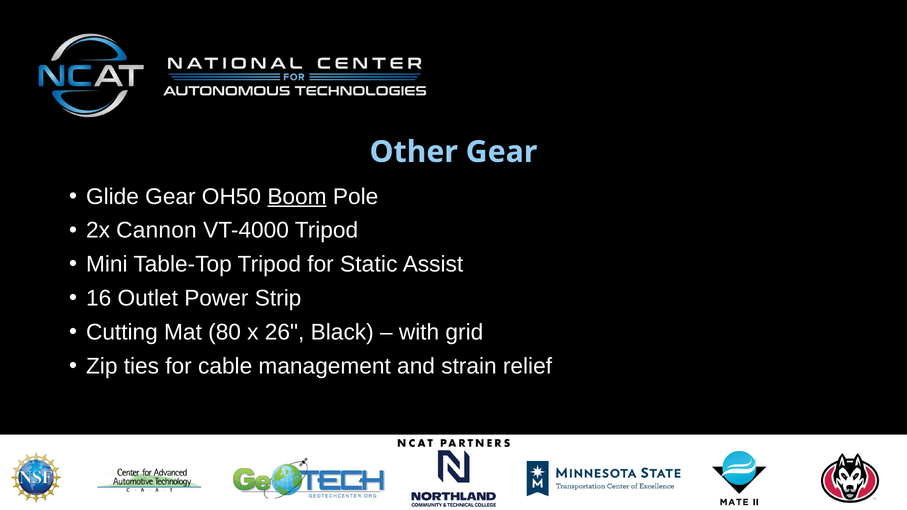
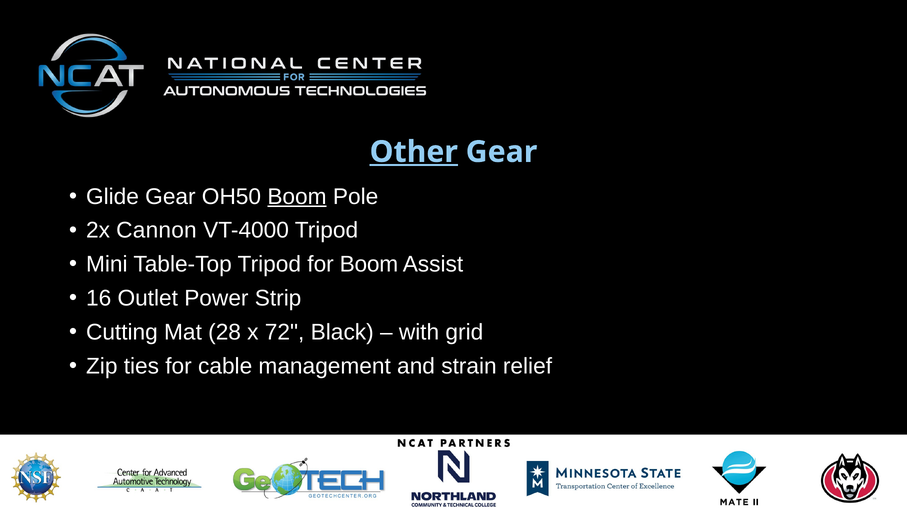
Other underline: none -> present
for Static: Static -> Boom
80: 80 -> 28
26: 26 -> 72
